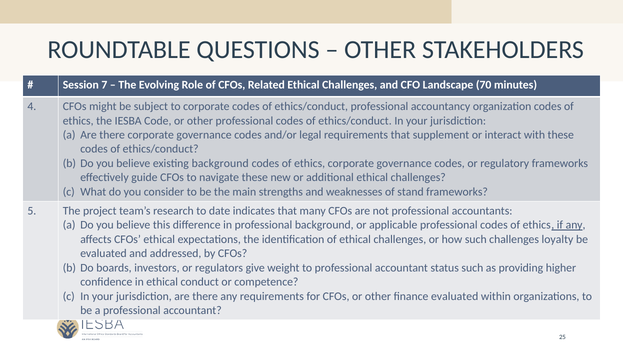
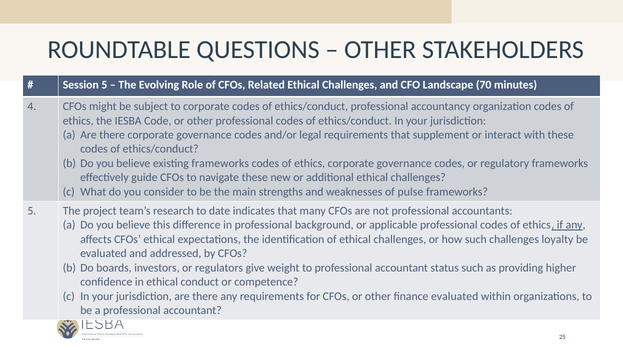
Session 7: 7 -> 5
existing background: background -> frameworks
stand: stand -> pulse
